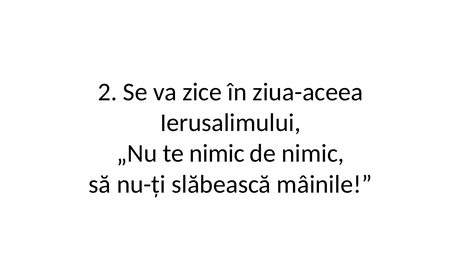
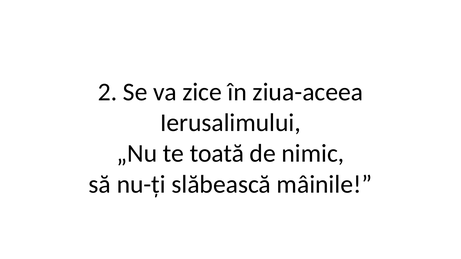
te nimic: nimic -> toată
